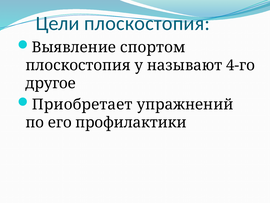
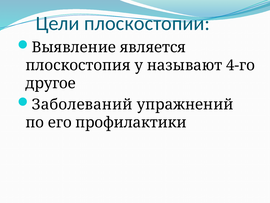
Цели плоскостопия: плоскостопия -> плоскостопии
спортом: спортом -> является
Приобретает: Приобретает -> Заболеваний
